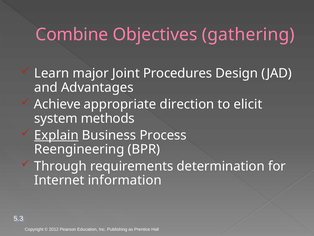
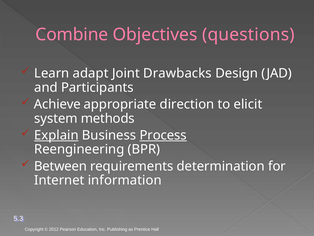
gathering: gathering -> questions
major: major -> adapt
Procedures: Procedures -> Drawbacks
Advantages: Advantages -> Participants
Process underline: none -> present
Through: Through -> Between
